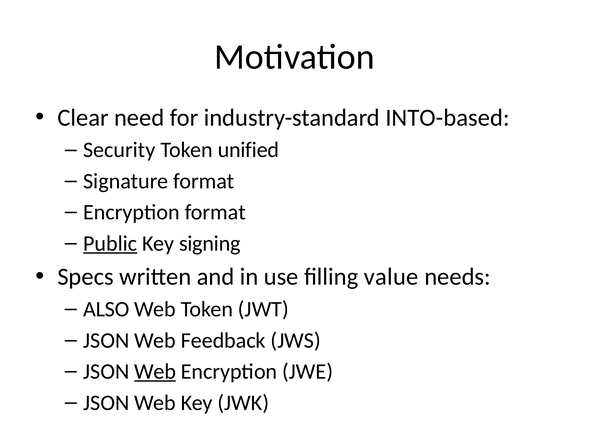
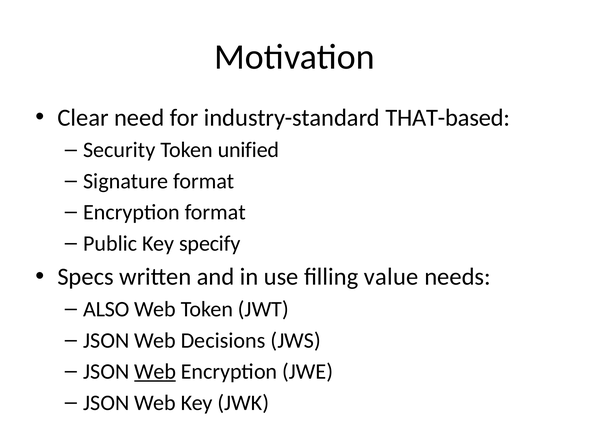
INTO-based: INTO-based -> THAT-based
Public underline: present -> none
signing: signing -> specify
Feedback: Feedback -> Decisions
